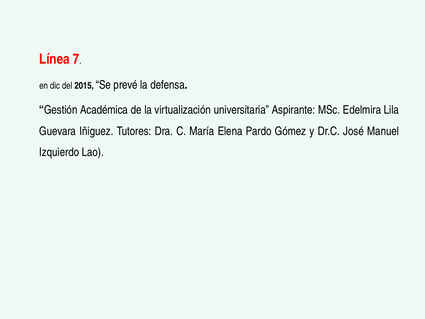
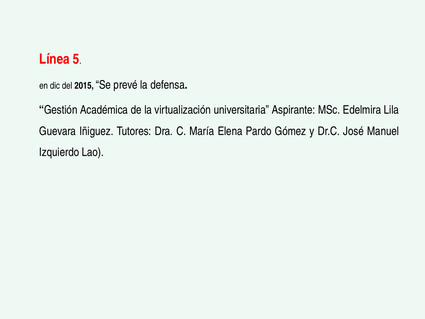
7: 7 -> 5
